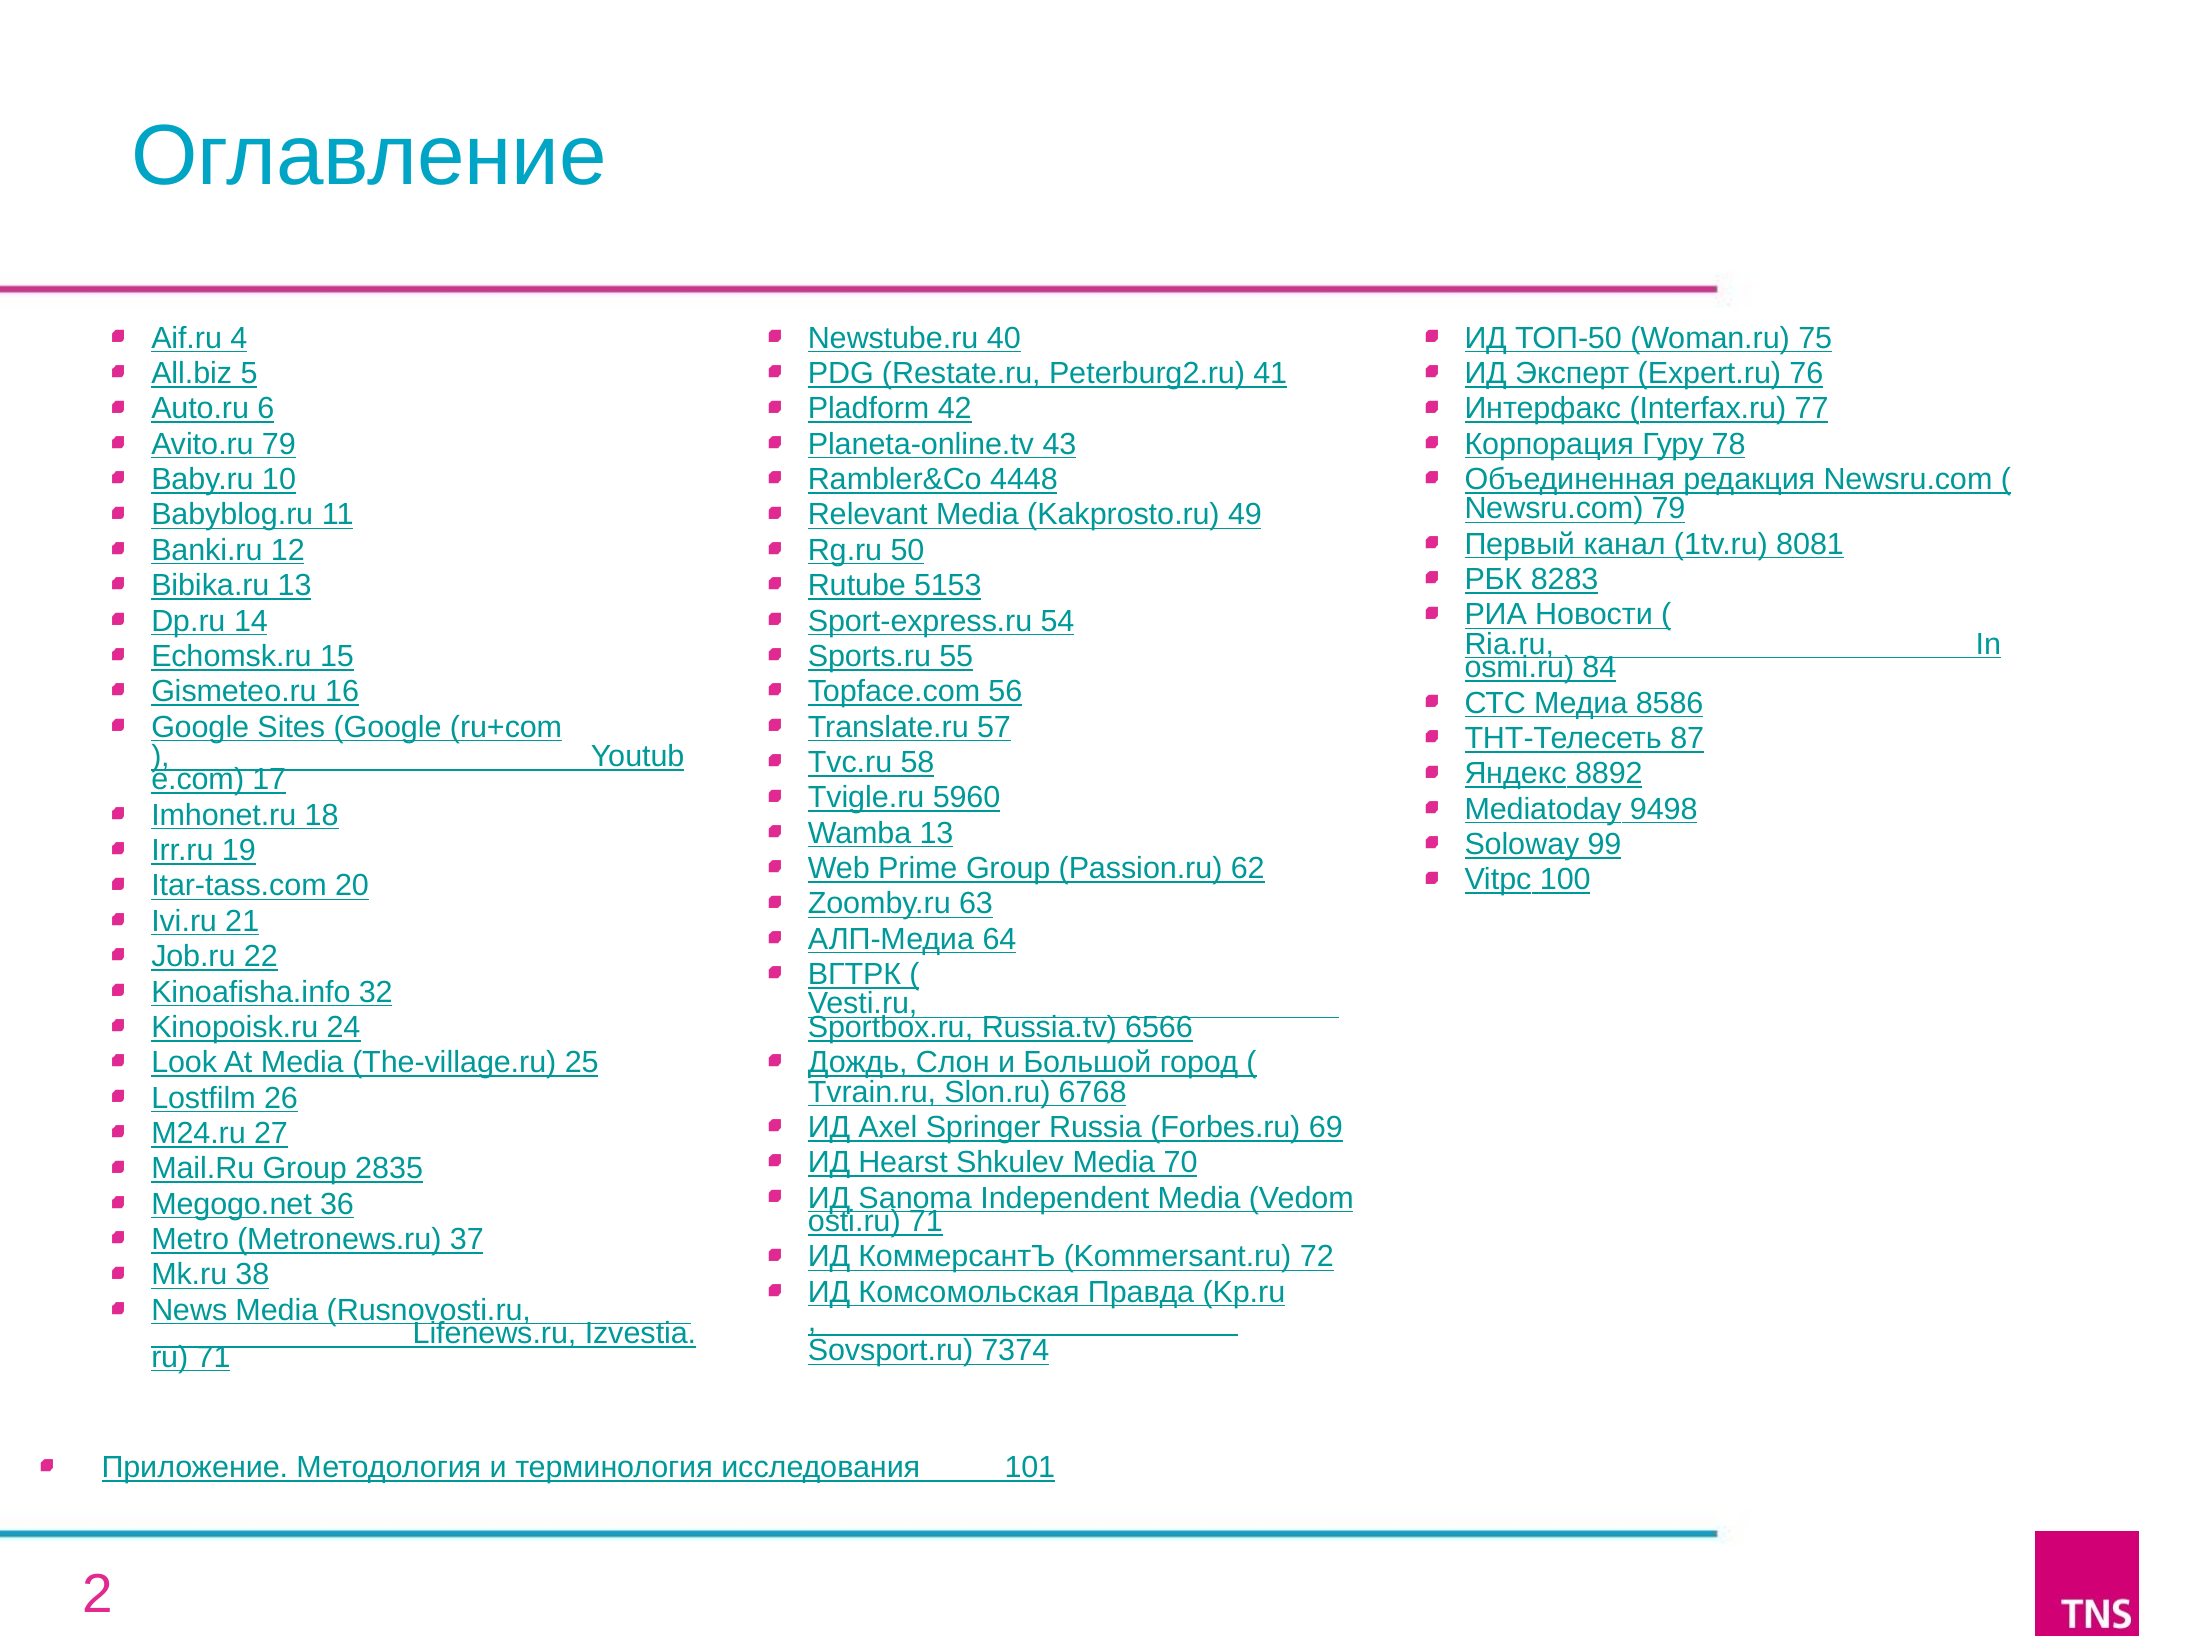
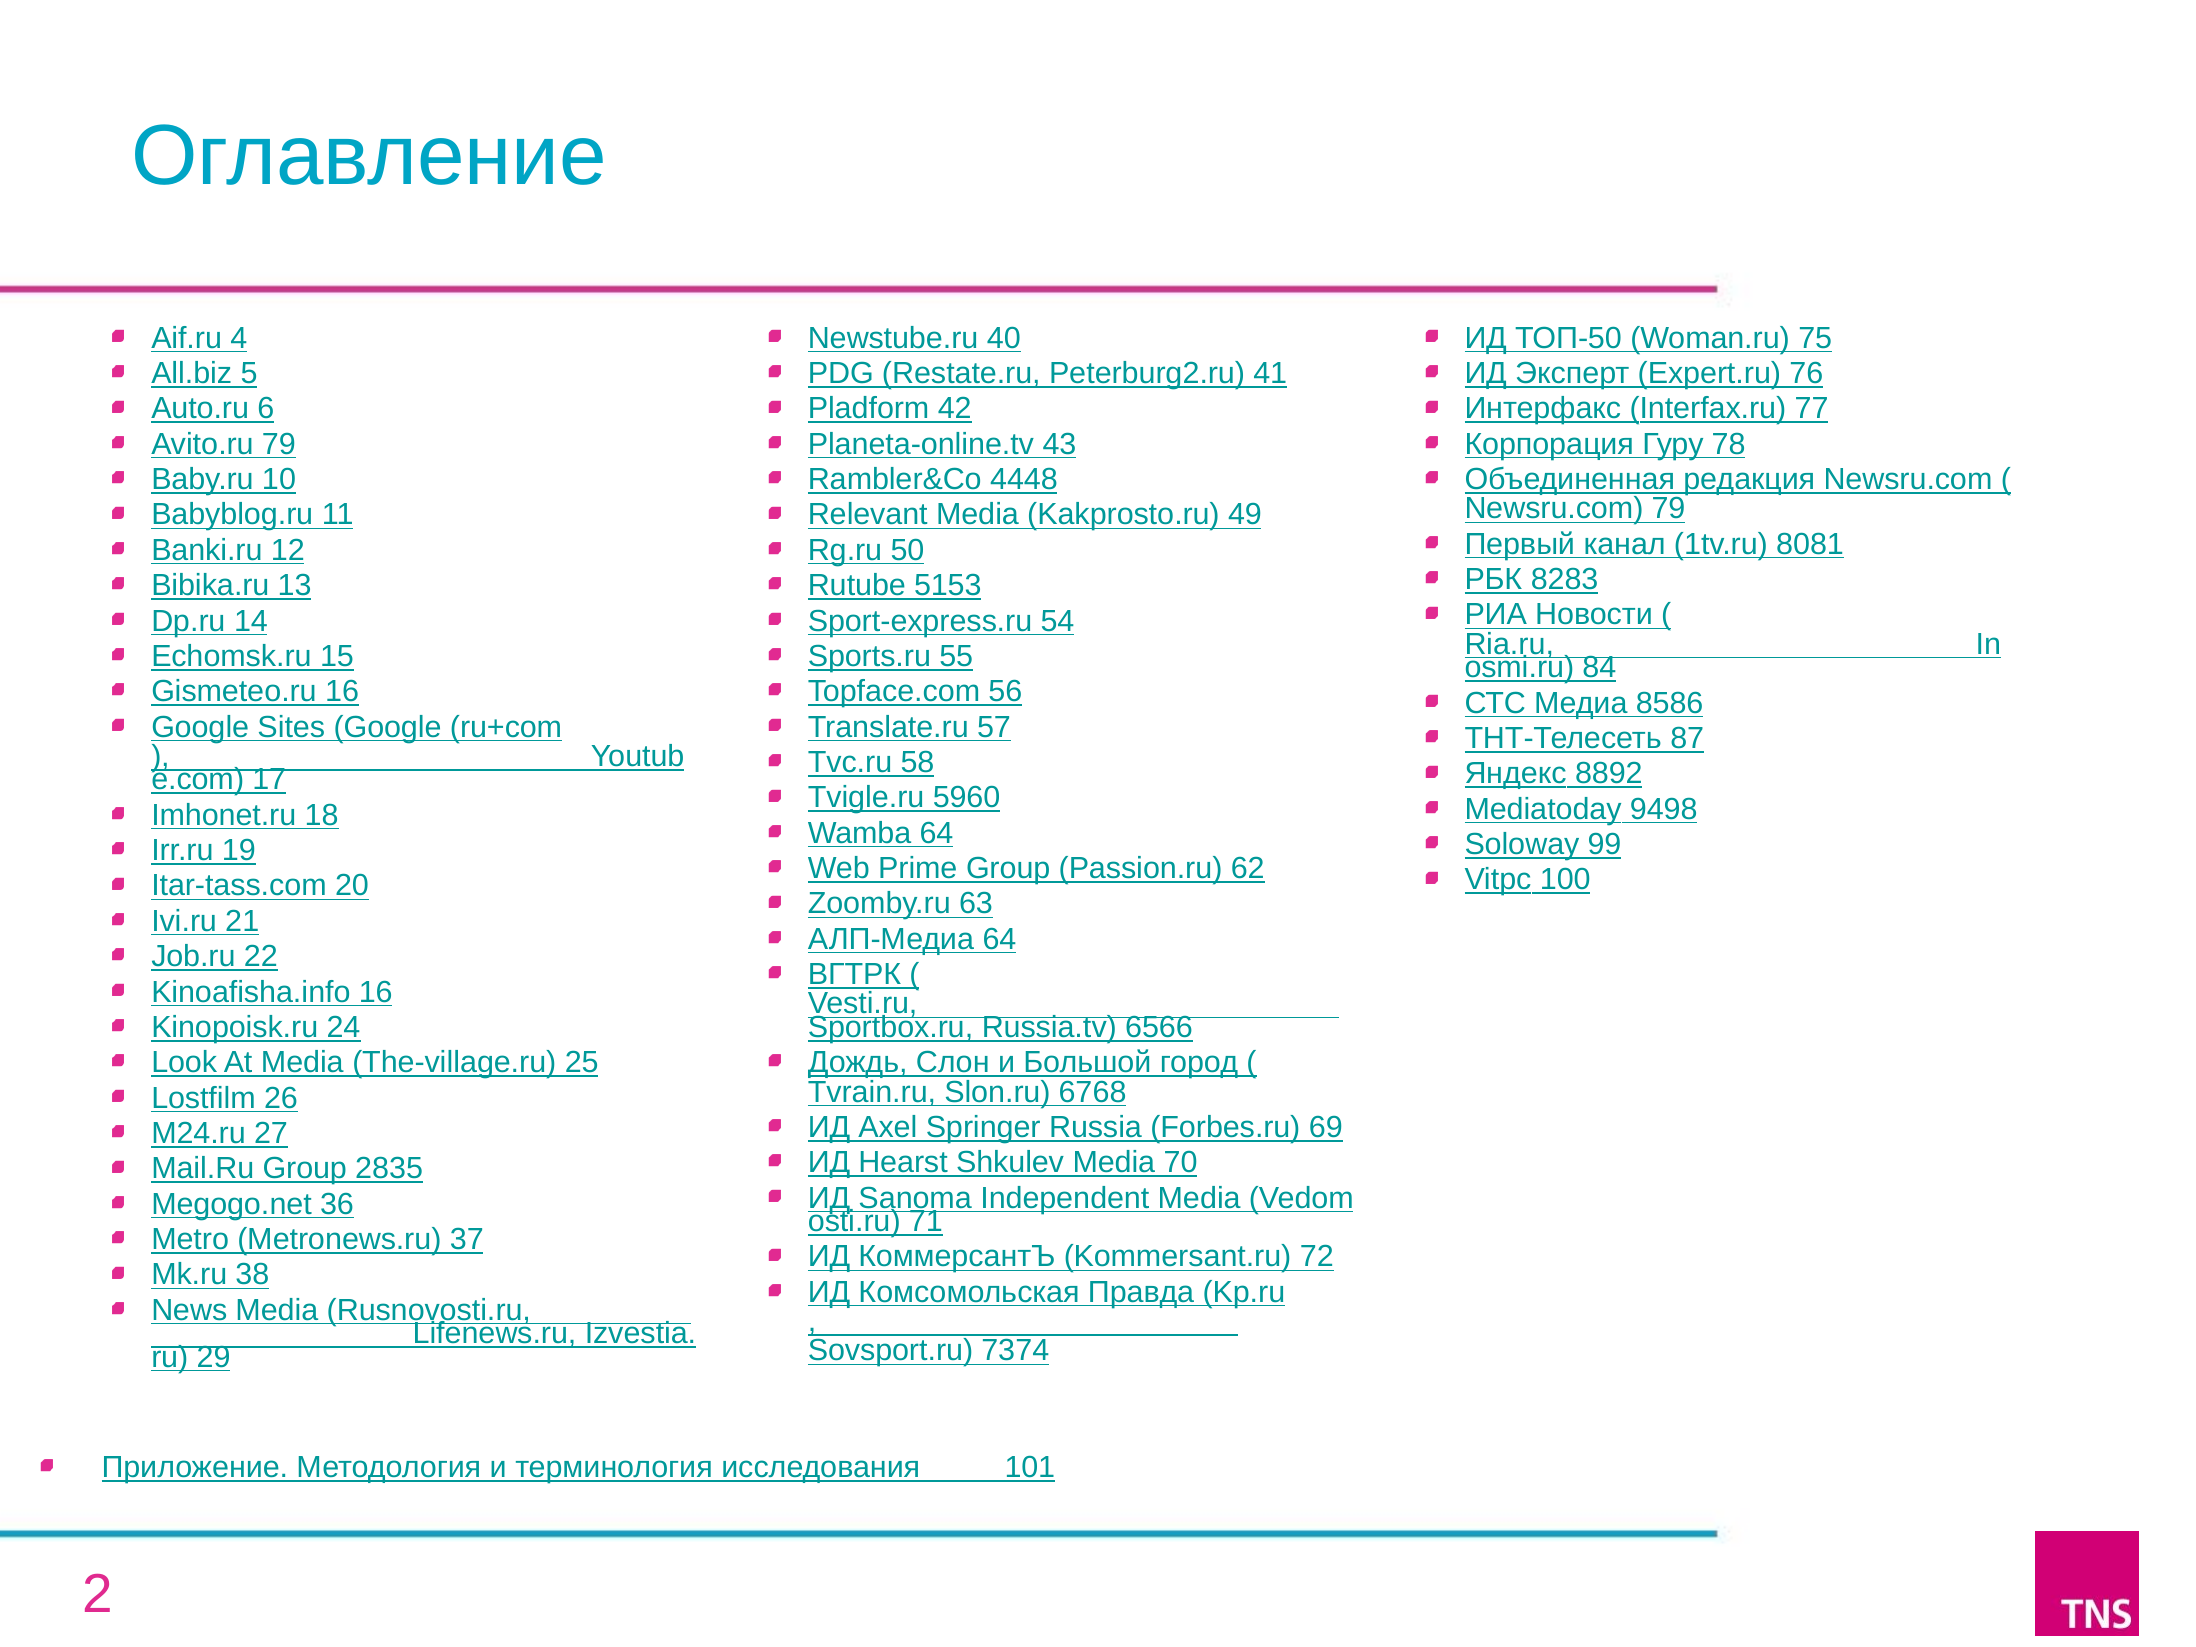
Wamba 13: 13 -> 64
Kinoafisha.info 32: 32 -> 16
71 at (214, 1357): 71 -> 29
